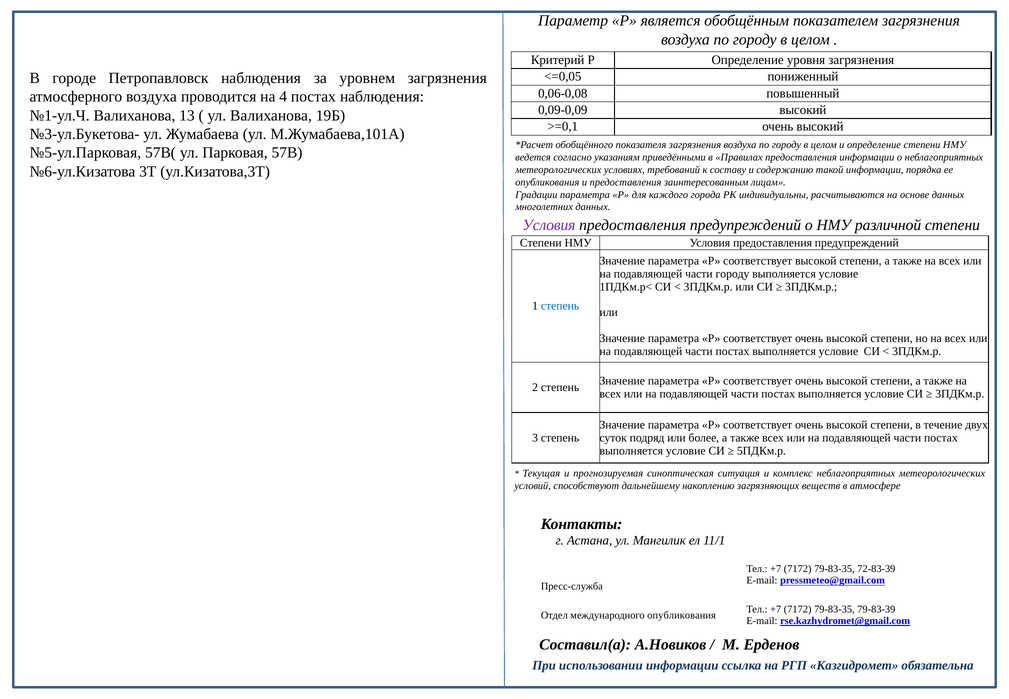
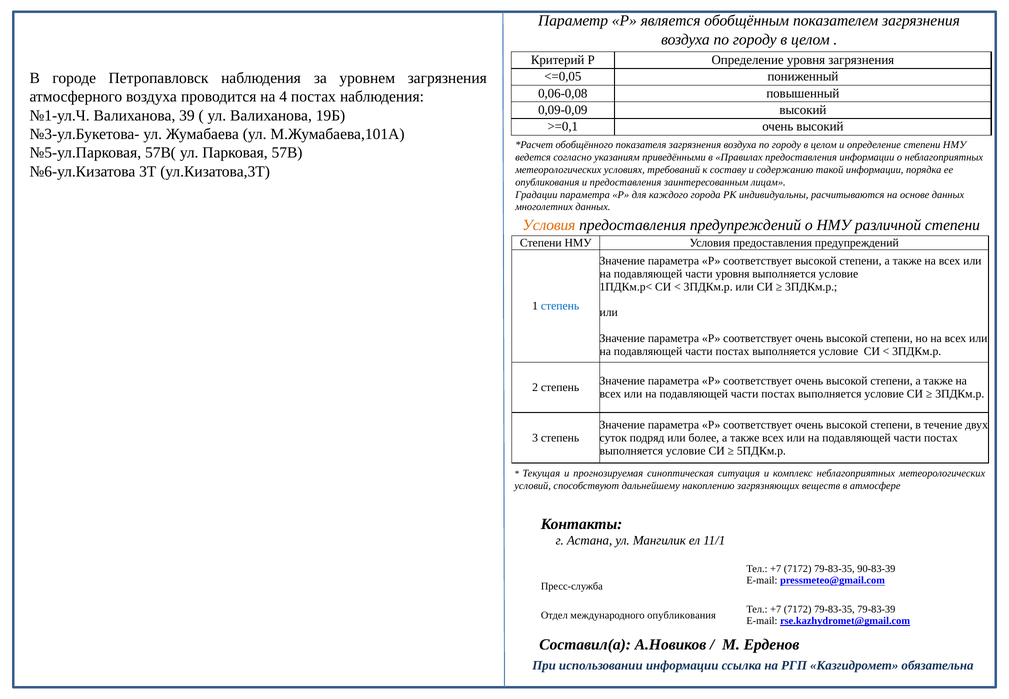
13: 13 -> 39
Условия at (549, 225) colour: purple -> orange
части городу: городу -> уровня
72-83-39: 72-83-39 -> 90-83-39
